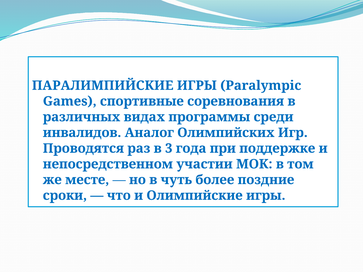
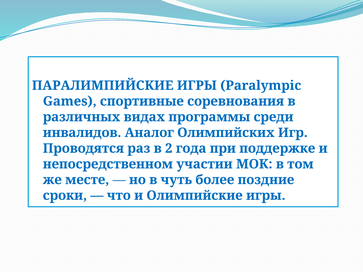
3: 3 -> 2
